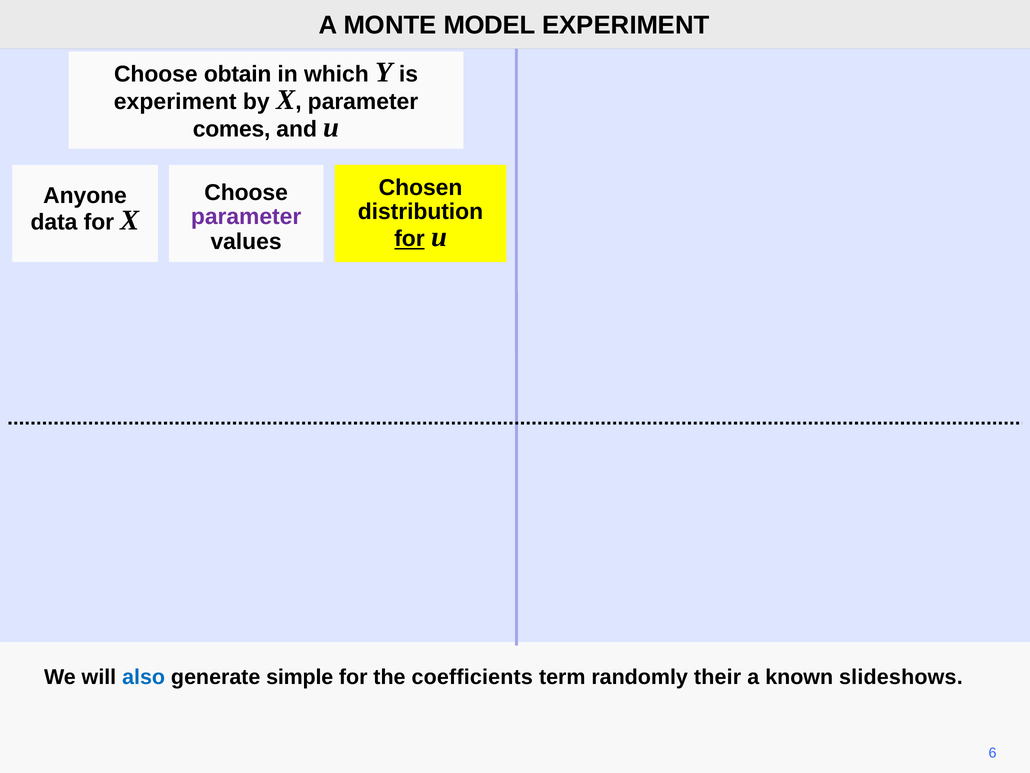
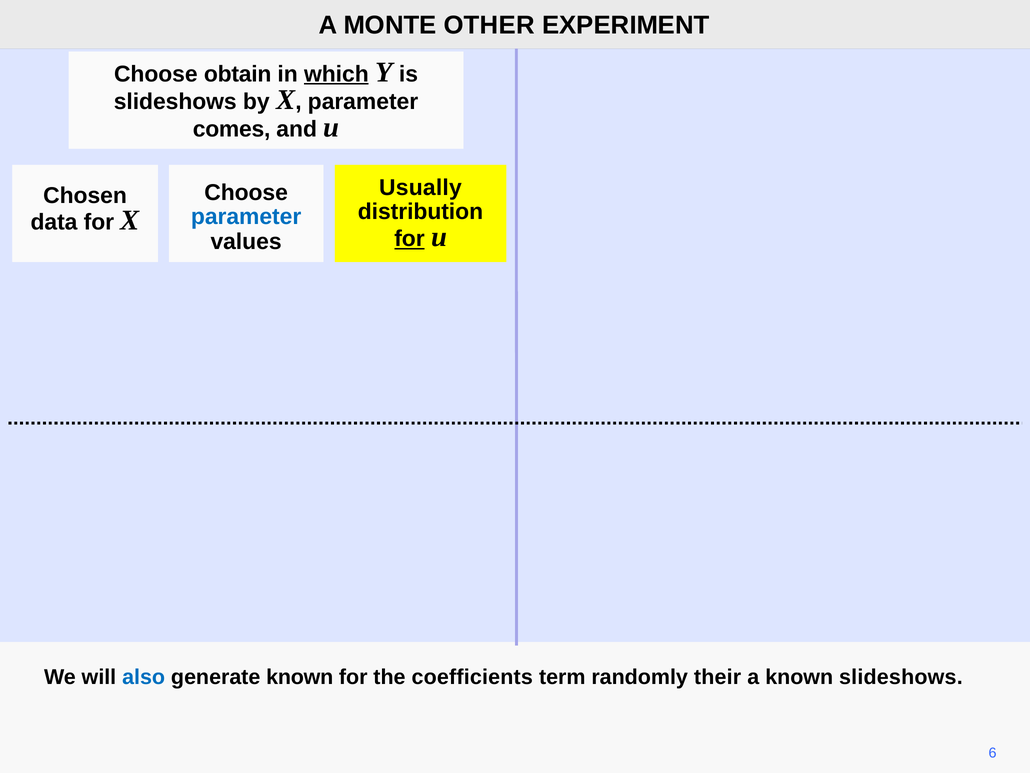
MODEL: MODEL -> OTHER
which underline: none -> present
experiment at (175, 102): experiment -> slideshows
Chosen: Chosen -> Usually
Anyone: Anyone -> Chosen
parameter at (246, 217) colour: purple -> blue
generate simple: simple -> known
